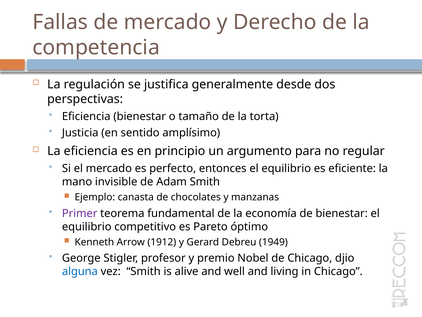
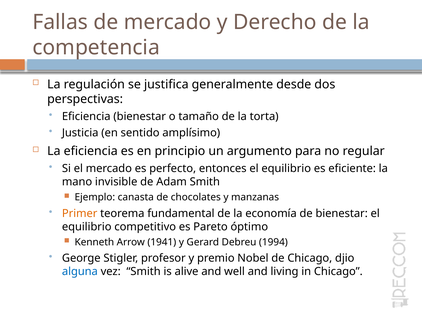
Primer colour: purple -> orange
1912: 1912 -> 1941
1949: 1949 -> 1994
